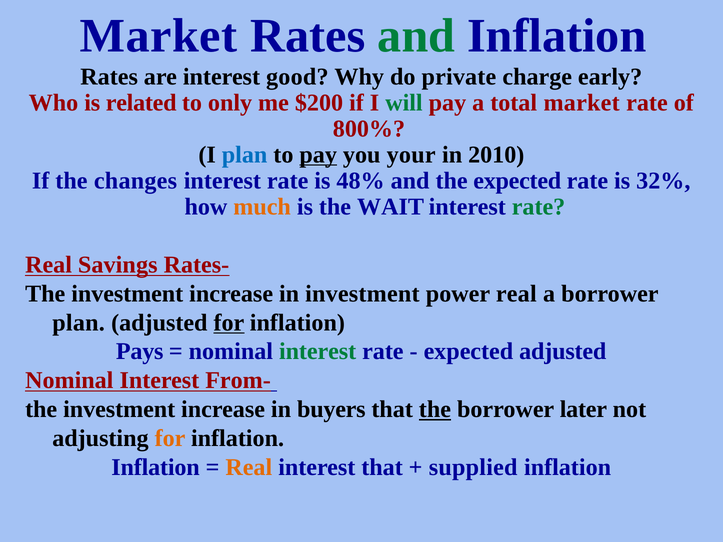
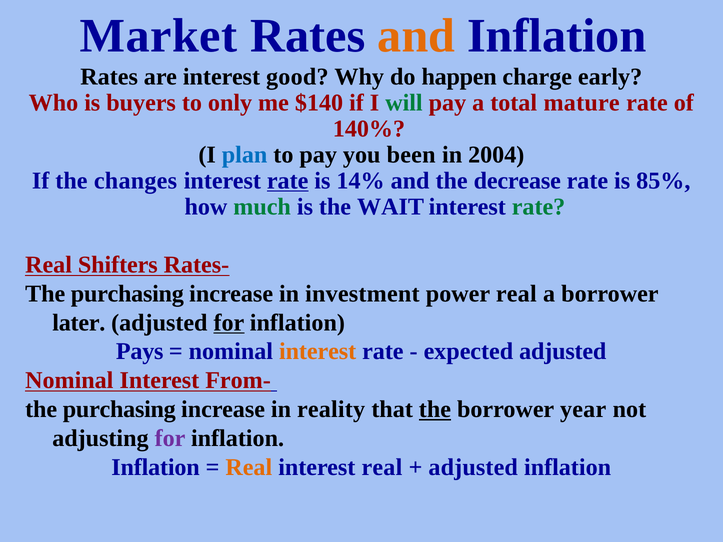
and at (416, 36) colour: green -> orange
private: private -> happen
related: related -> buyers
$200: $200 -> $140
total market: market -> mature
800%: 800% -> 140%
pay at (318, 155) underline: present -> none
your: your -> been
2010: 2010 -> 2004
rate at (288, 181) underline: none -> present
48%: 48% -> 14%
the expected: expected -> decrease
32%: 32% -> 85%
much colour: orange -> green
Savings: Savings -> Shifters
investment at (127, 294): investment -> purchasing
plan at (79, 323): plan -> later
interest at (318, 352) colour: green -> orange
investment at (119, 410): investment -> purchasing
buyers: buyers -> reality
later: later -> year
for at (170, 438) colour: orange -> purple
interest that: that -> real
supplied at (473, 467): supplied -> adjusted
